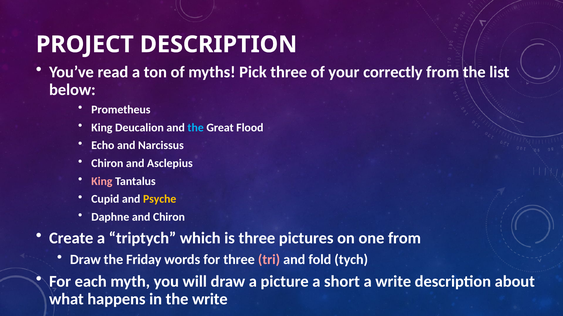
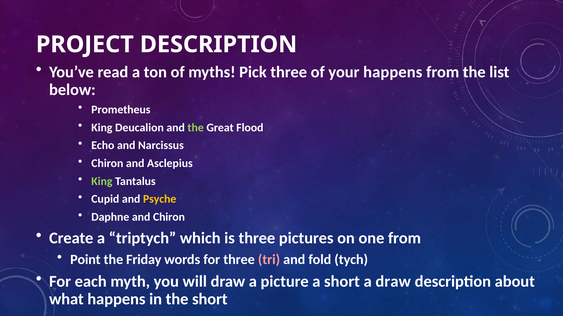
your correctly: correctly -> happens
the at (196, 128) colour: light blue -> light green
King at (102, 182) colour: pink -> light green
Draw at (85, 260): Draw -> Point
a write: write -> draw
the write: write -> short
